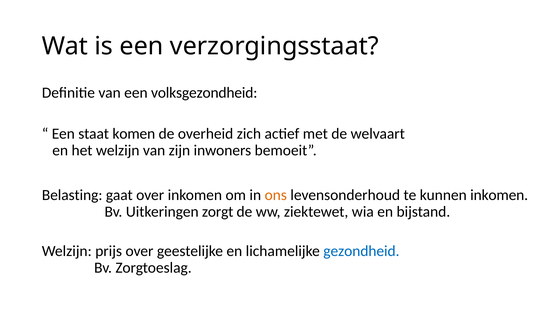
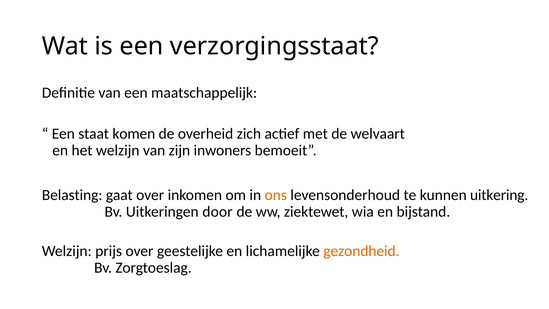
volksgezondheid: volksgezondheid -> maatschappelijk
kunnen inkomen: inkomen -> uitkering
zorgt: zorgt -> door
gezondheid colour: blue -> orange
